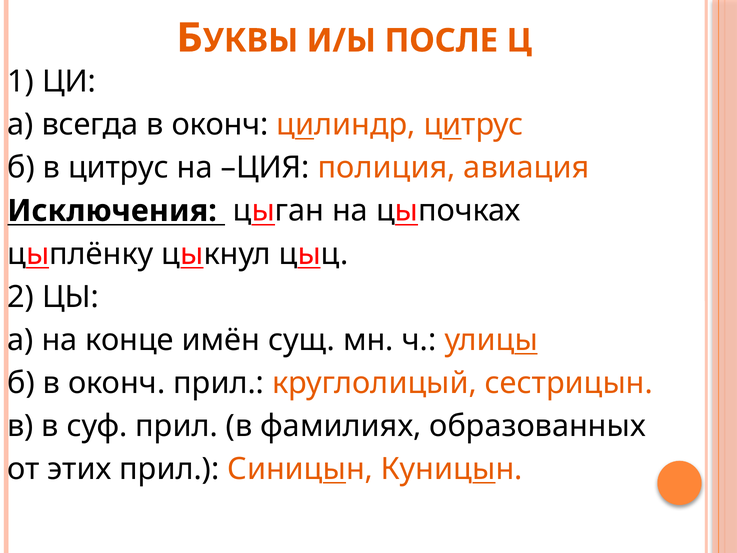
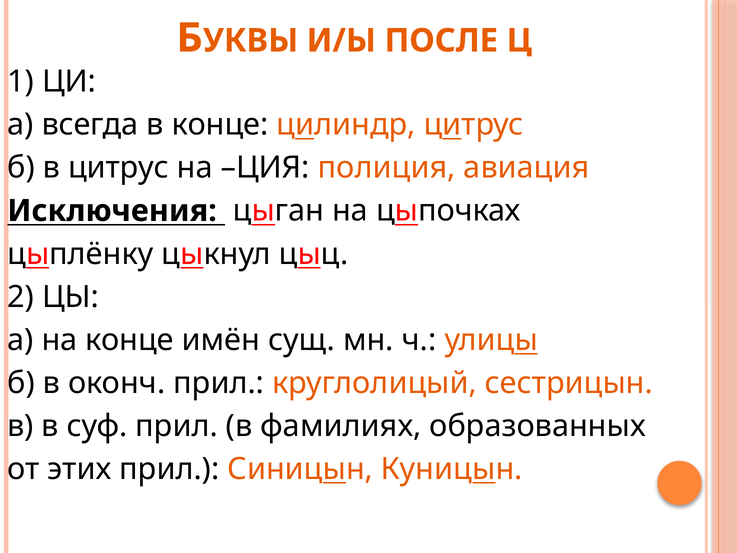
всегда в оконч: оконч -> конце
